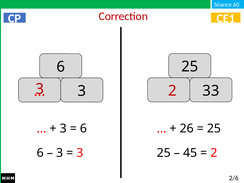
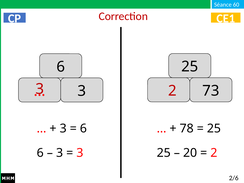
33: 33 -> 73
26: 26 -> 78
45: 45 -> 20
